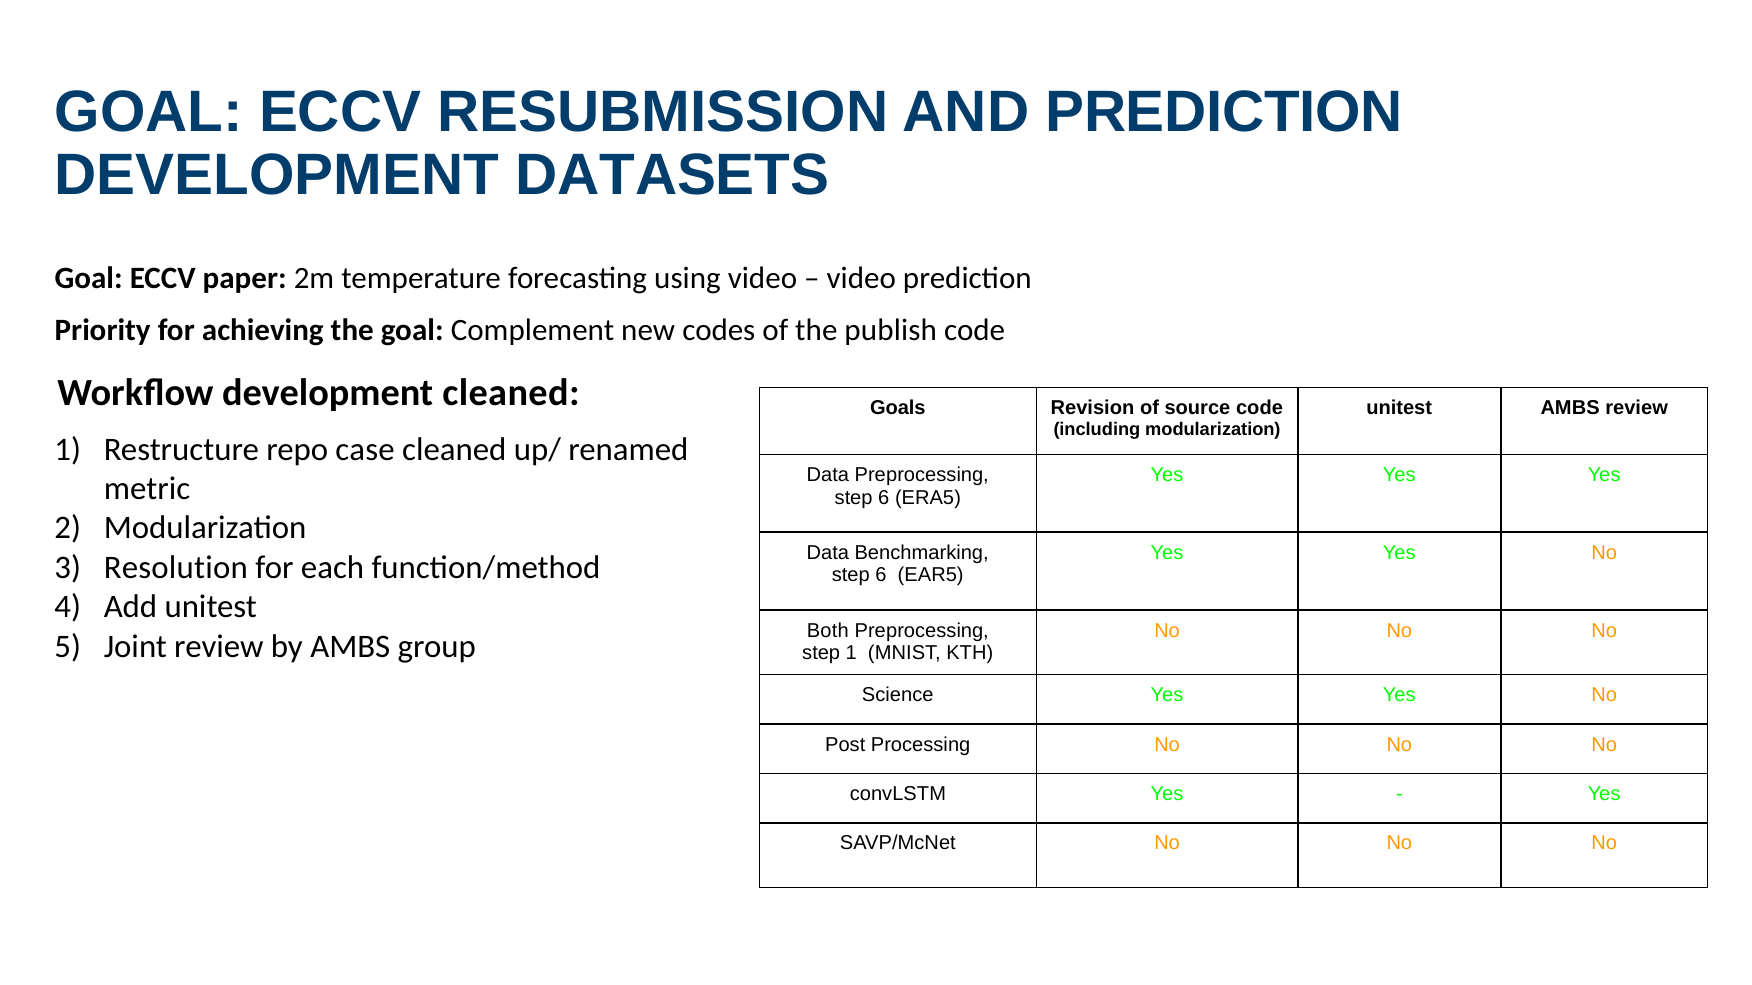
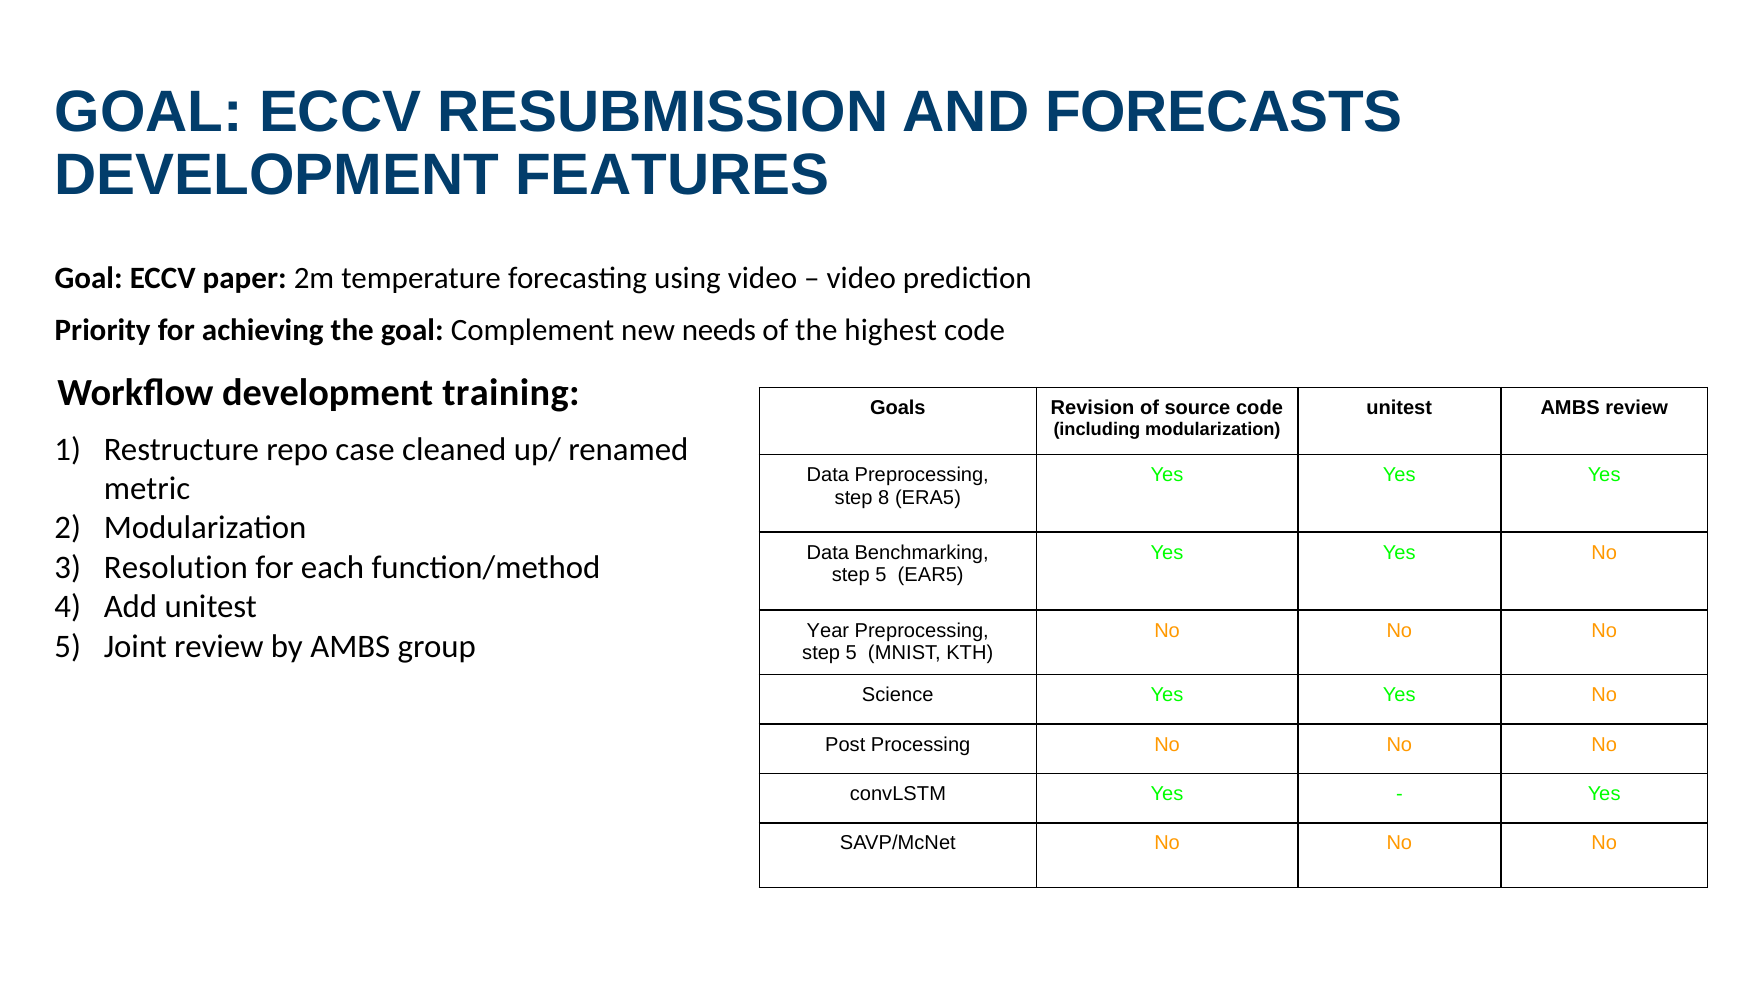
AND PREDICTION: PREDICTION -> FORECASTS
DATASETS: DATASETS -> FEATURES
codes: codes -> needs
publish: publish -> highest
development cleaned: cleaned -> training
6 at (884, 498): 6 -> 8
6 at (881, 575): 6 -> 5
Both: Both -> Year
1 at (851, 653): 1 -> 5
